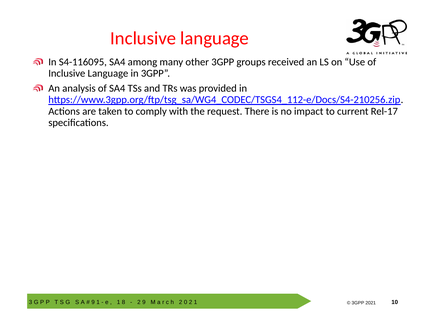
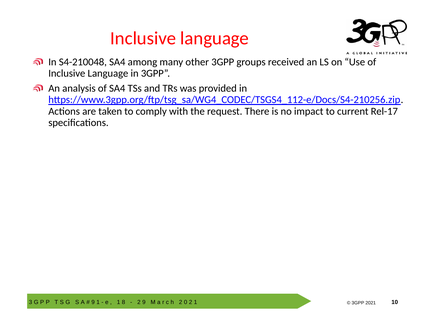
S4-116095: S4-116095 -> S4-210048
